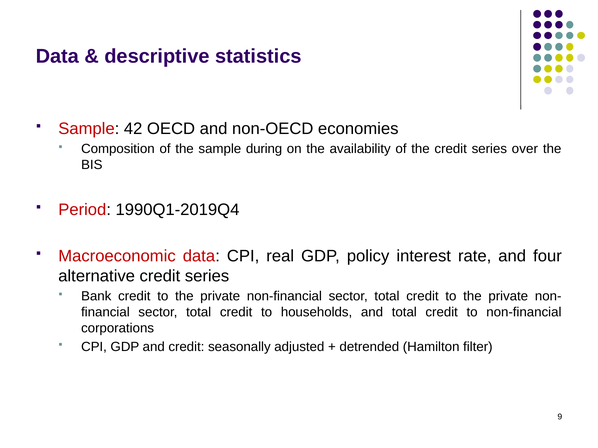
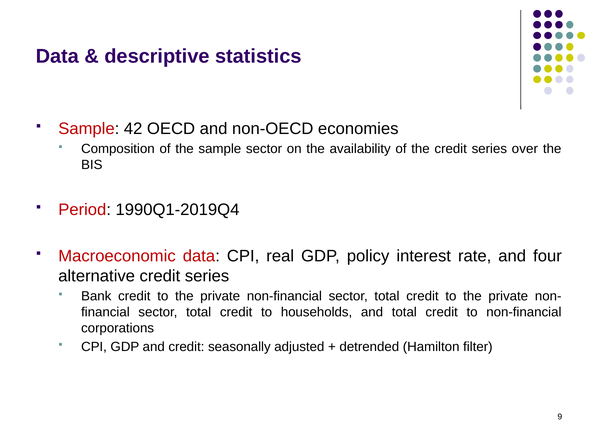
sample during: during -> sector
